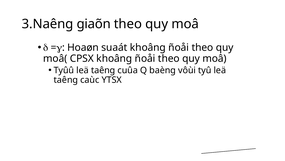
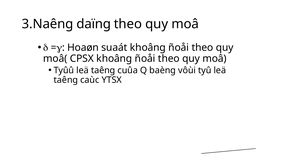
giaõn: giaõn -> daïng
